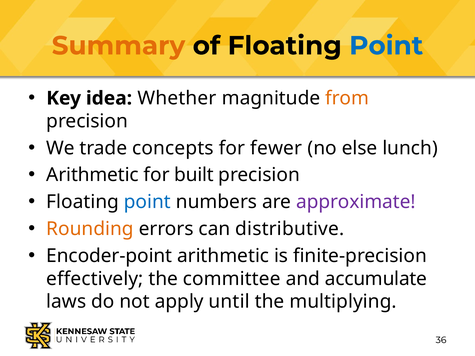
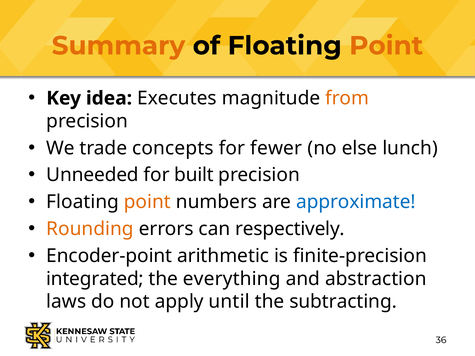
Point at (386, 46) colour: blue -> orange
Whether: Whether -> Executes
Arithmetic at (93, 175): Arithmetic -> Unneeded
point at (147, 202) colour: blue -> orange
approximate colour: purple -> blue
distributive: distributive -> respectively
effectively: effectively -> integrated
committee: committee -> everything
accumulate: accumulate -> abstraction
multiplying: multiplying -> subtracting
